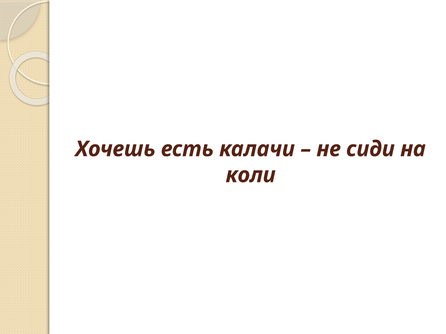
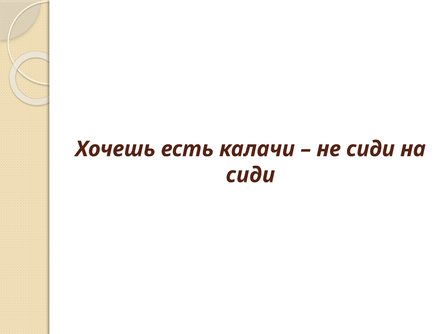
коли at (251, 175): коли -> сиди
